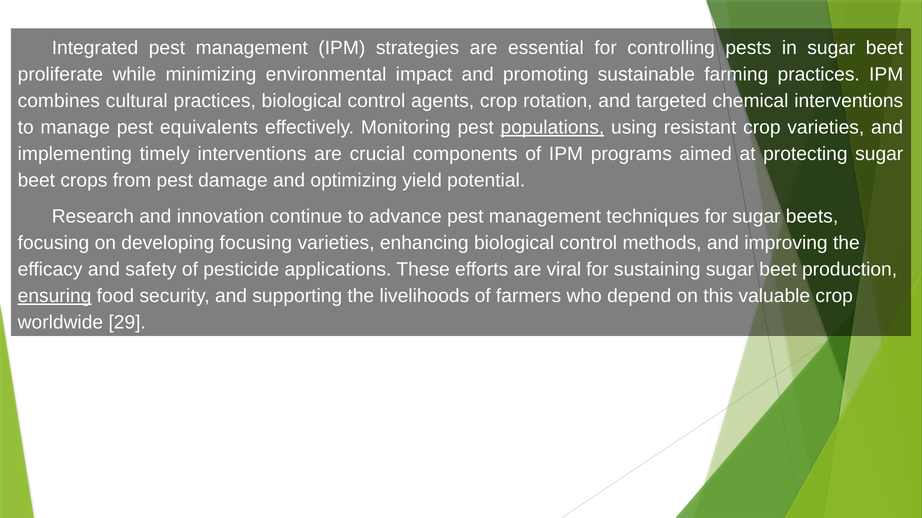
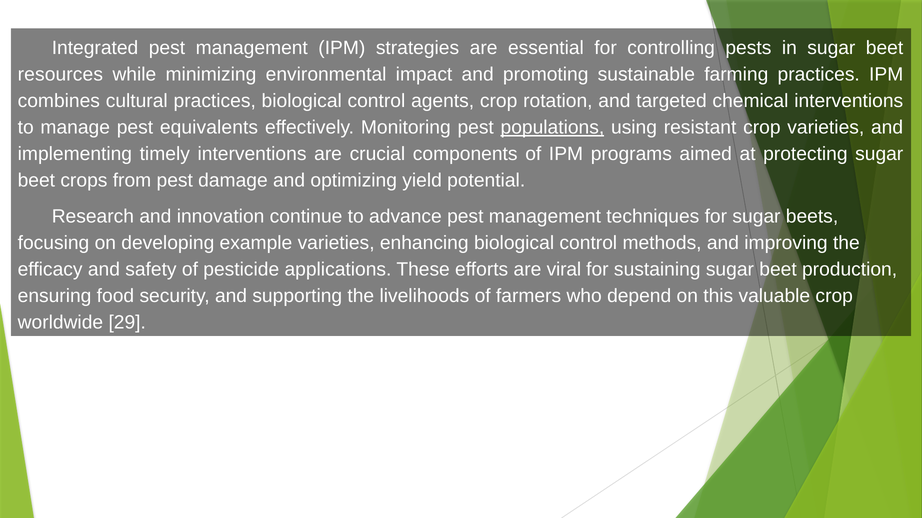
proliferate: proliferate -> resources
developing focusing: focusing -> example
ensuring underline: present -> none
